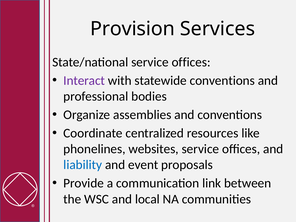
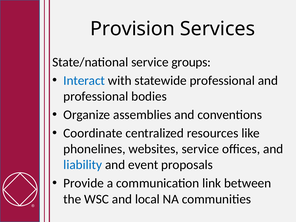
State/national service offices: offices -> groups
Interact colour: purple -> blue
statewide conventions: conventions -> professional
